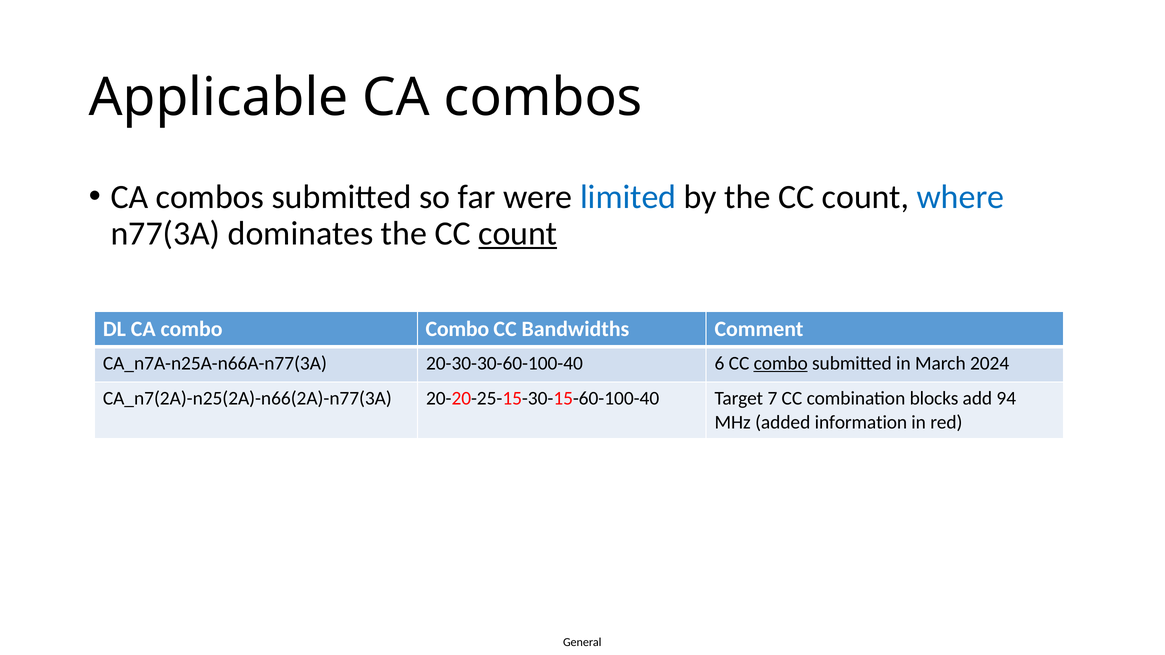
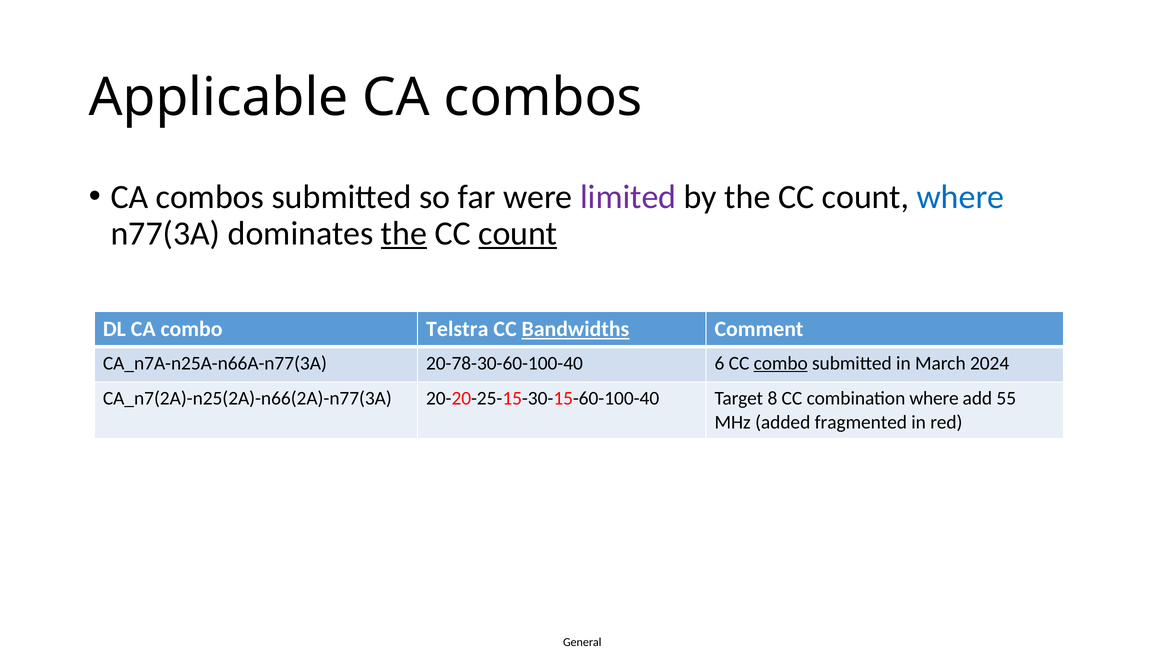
limited colour: blue -> purple
the at (404, 234) underline: none -> present
combo Combo: Combo -> Telstra
Bandwidths underline: none -> present
20-30-30-60-100-40: 20-30-30-60-100-40 -> 20-78-30-60-100-40
7: 7 -> 8
combination blocks: blocks -> where
94: 94 -> 55
information: information -> fragmented
